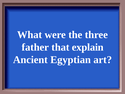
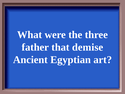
explain: explain -> demise
